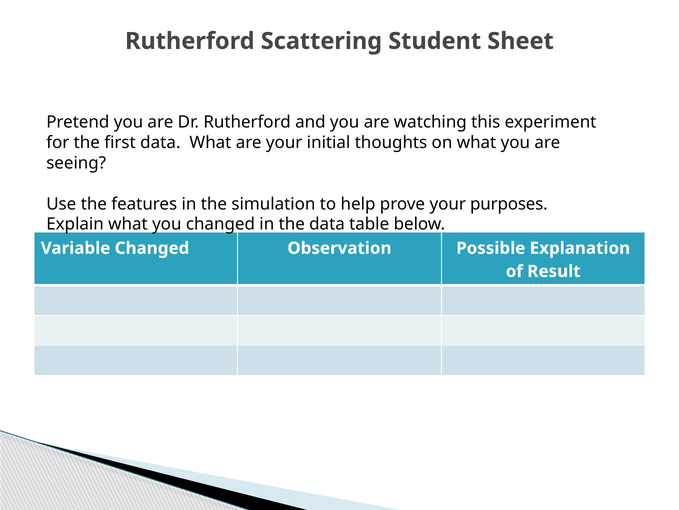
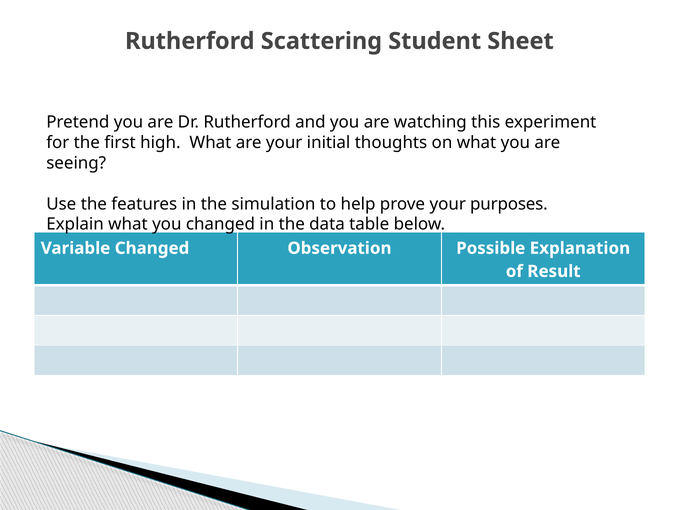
first data: data -> high
